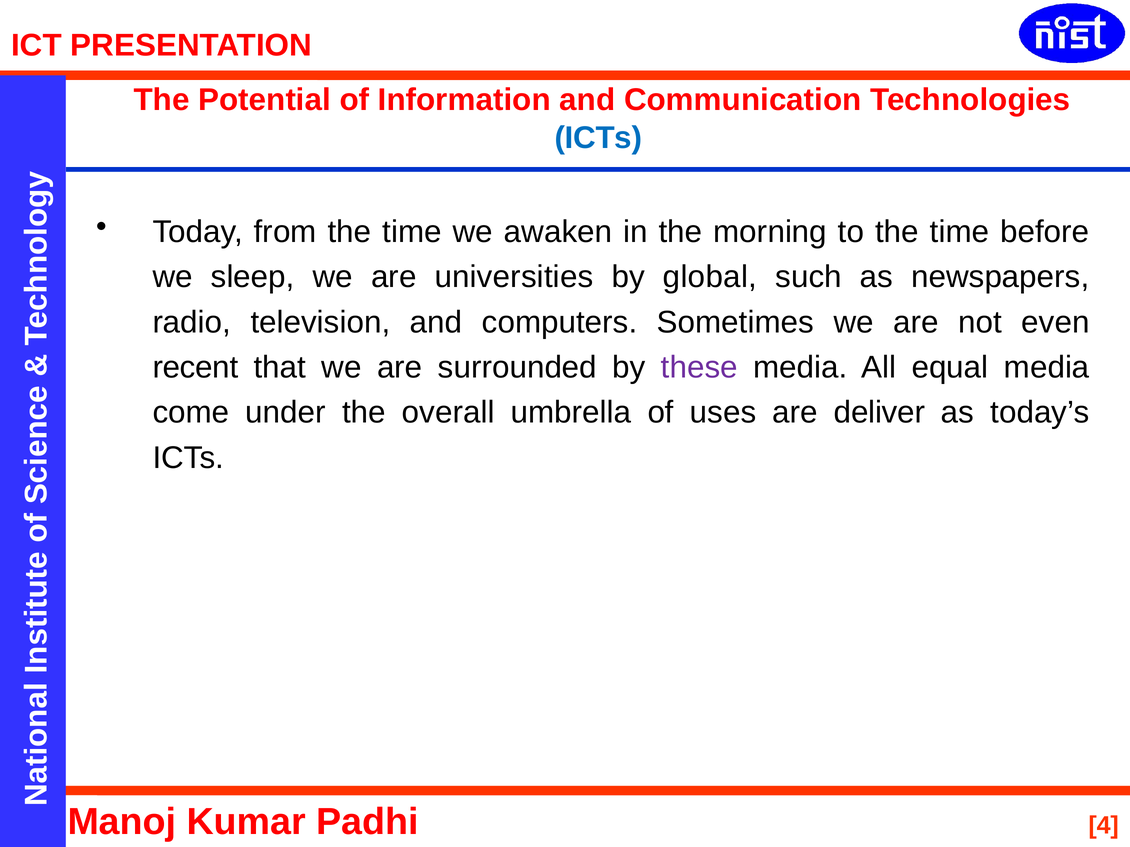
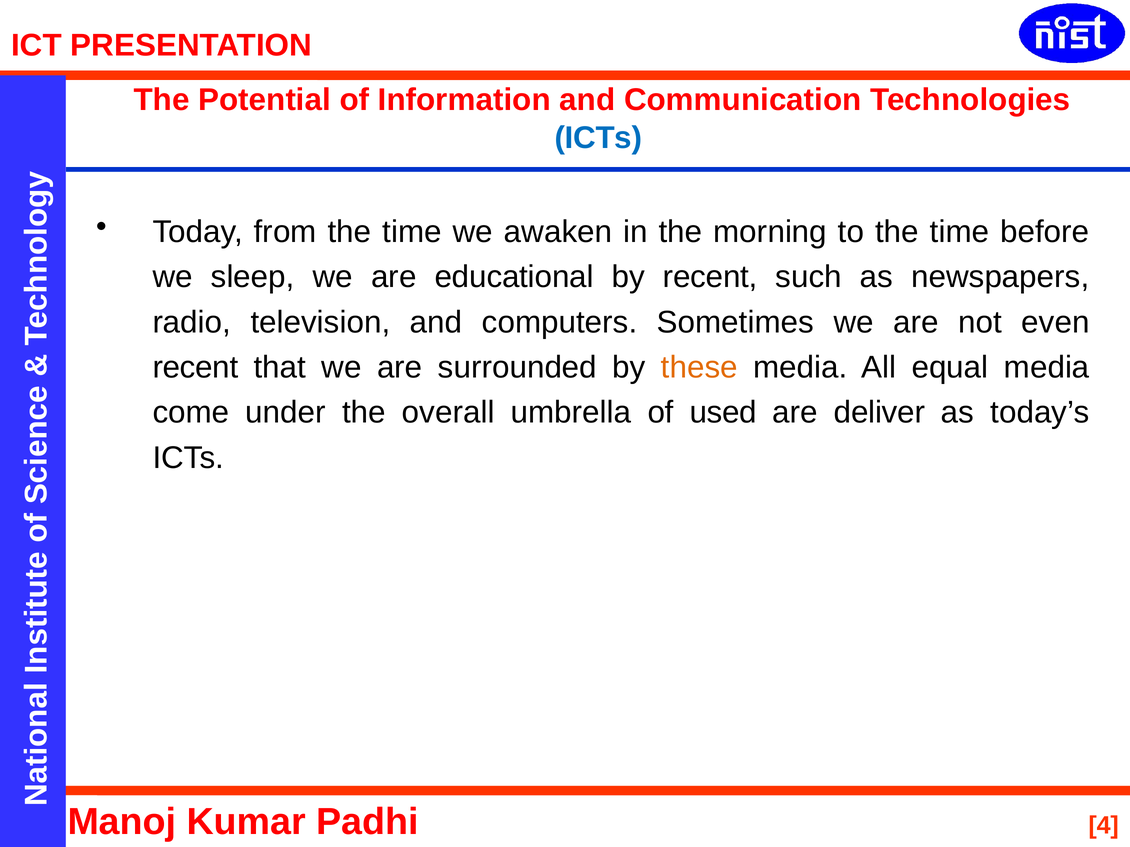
universities: universities -> educational
by global: global -> recent
these colour: purple -> orange
uses: uses -> used
